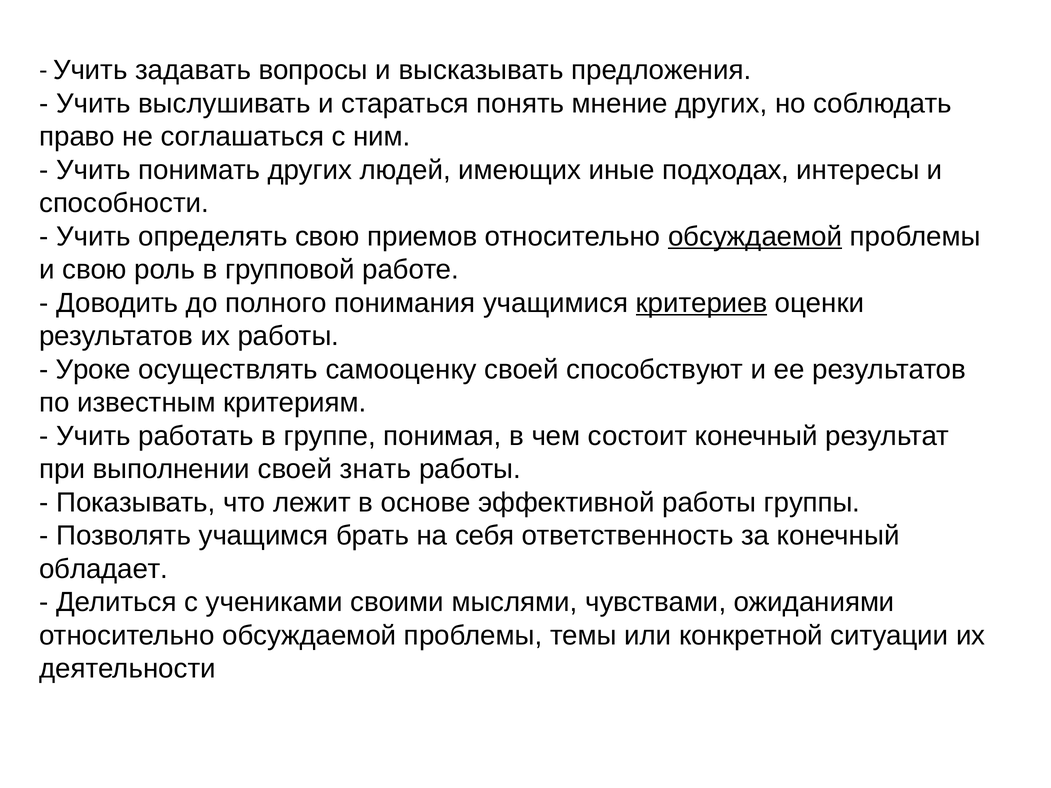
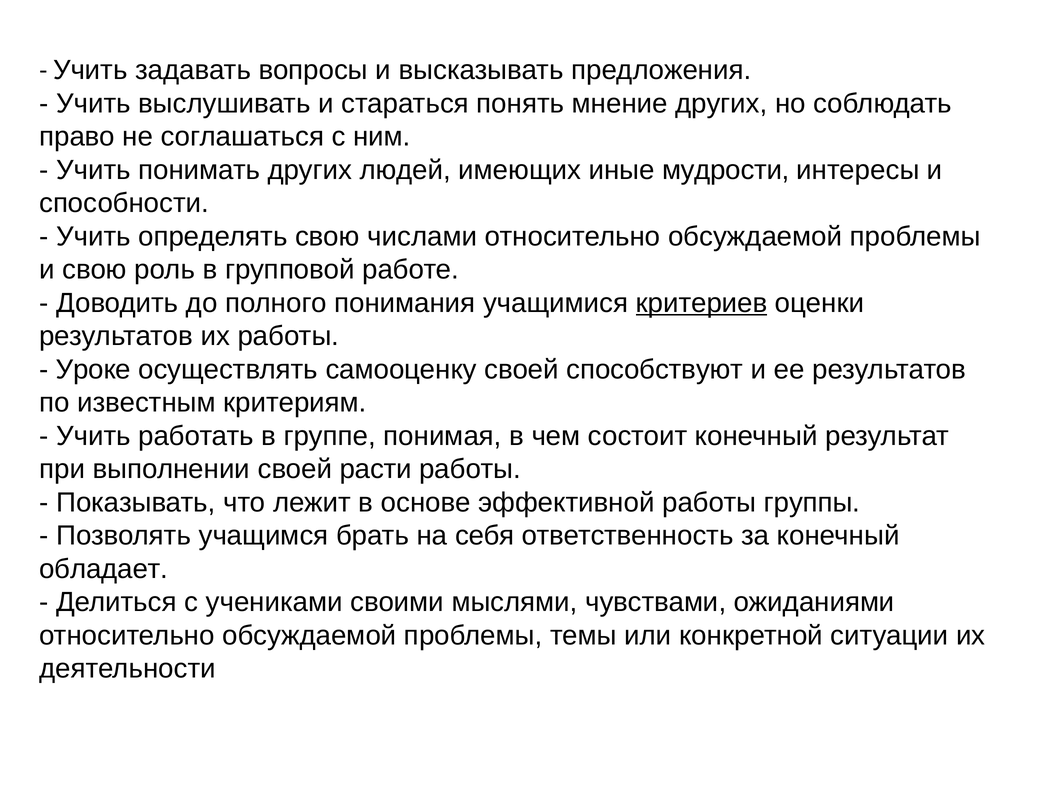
подходах: подходах -> мудрости
приемов: приемов -> числами
обсуждаемой at (755, 237) underline: present -> none
знать: знать -> расти
